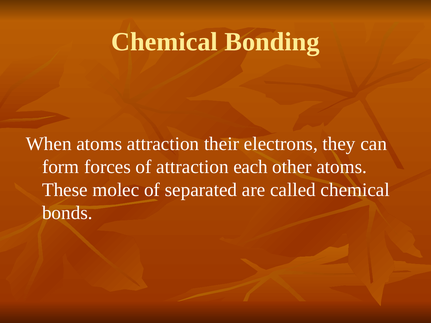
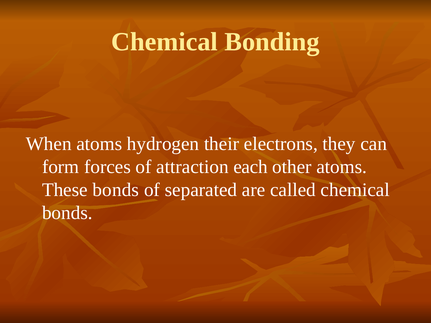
atoms attraction: attraction -> hydrogen
These molec: molec -> bonds
